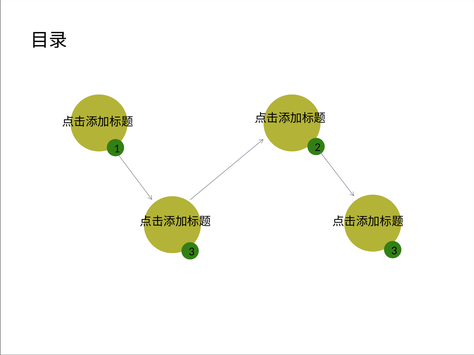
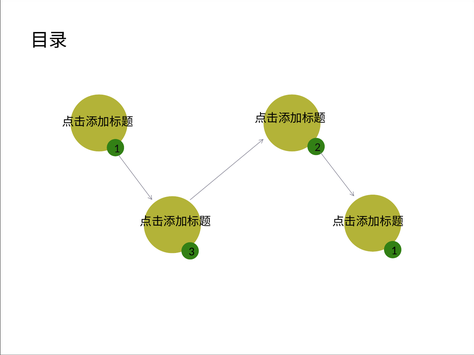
3 3: 3 -> 1
